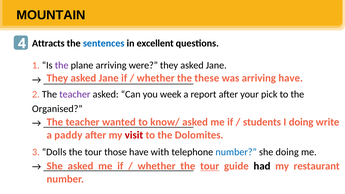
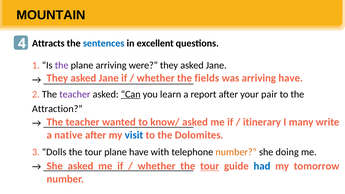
these: these -> fields
Can underline: none -> present
week: week -> learn
pick: pick -> pair
Organised: Organised -> Attraction
students: students -> itinerary
I doing: doing -> many
paddy: paddy -> native
visit colour: red -> blue
tour those: those -> plane
number at (236, 152) colour: blue -> orange
had colour: black -> blue
restaurant: restaurant -> tomorrow
